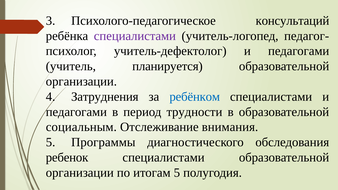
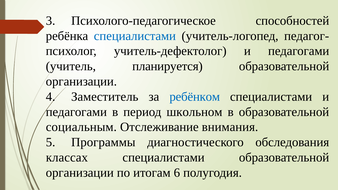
консультаций: консультаций -> способностей
специалистами at (135, 36) colour: purple -> blue
Затруднения: Затруднения -> Заместитель
трудности: трудности -> школьном
ребенок: ребенок -> классах
итогам 5: 5 -> 6
